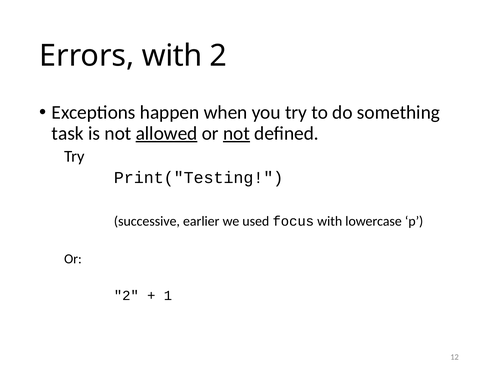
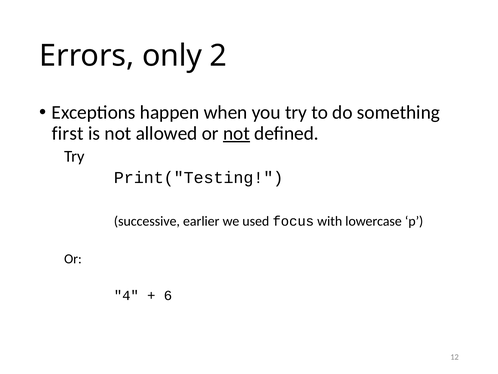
Errors with: with -> only
task: task -> first
allowed underline: present -> none
2 at (126, 295): 2 -> 4
1: 1 -> 6
